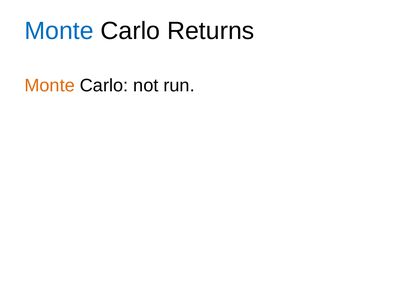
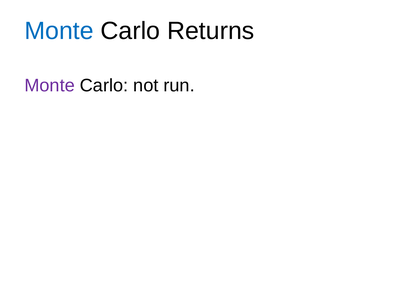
Monte at (50, 86) colour: orange -> purple
